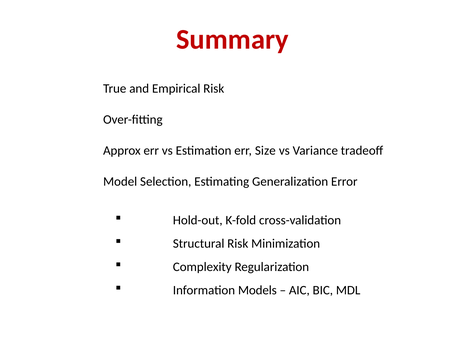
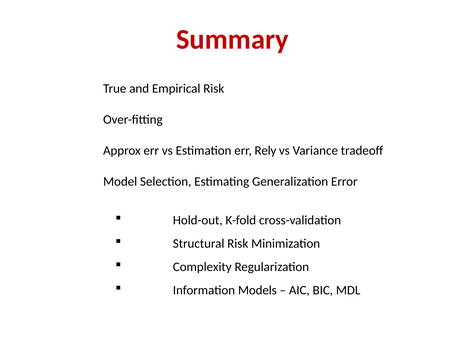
Size: Size -> Rely
